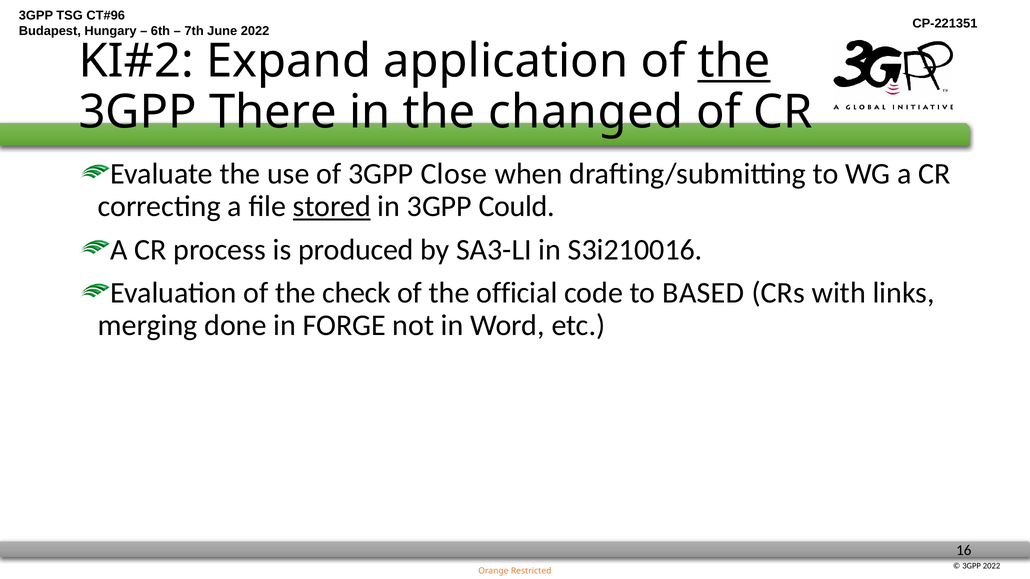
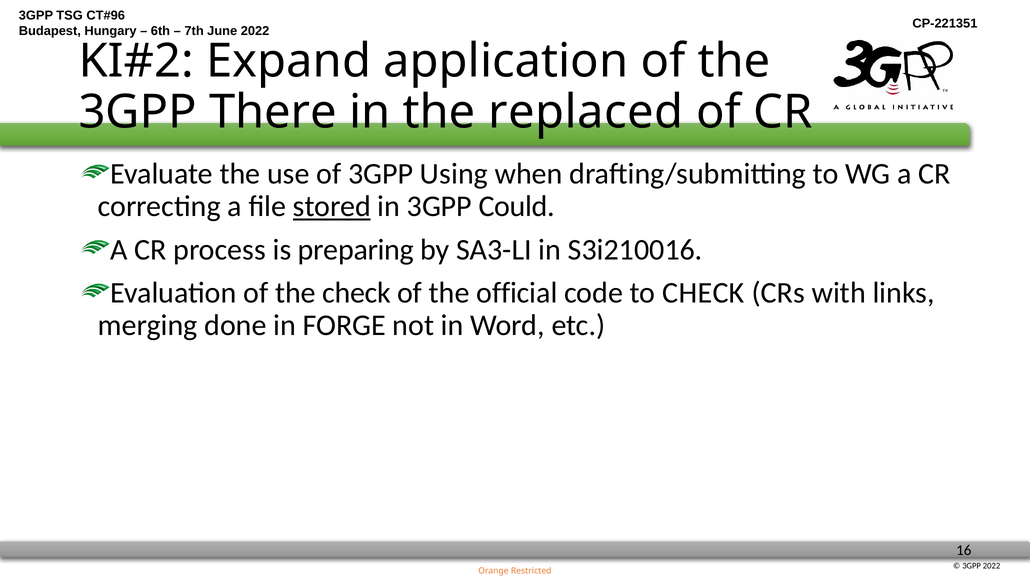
the at (734, 61) underline: present -> none
changed: changed -> replaced
Close: Close -> Using
produced: produced -> preparing
to BASED: BASED -> CHECK
